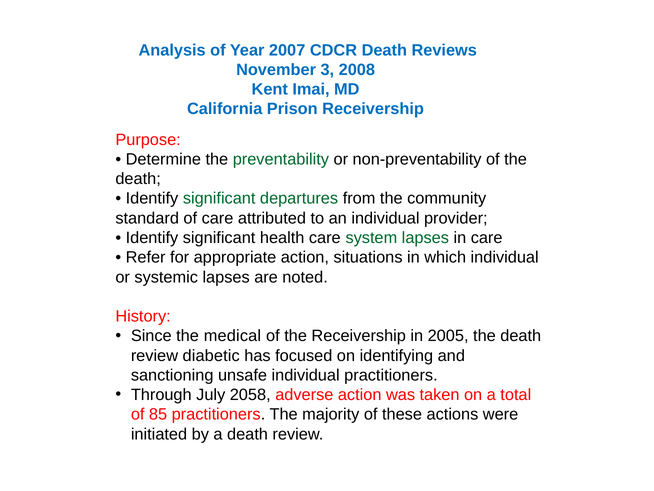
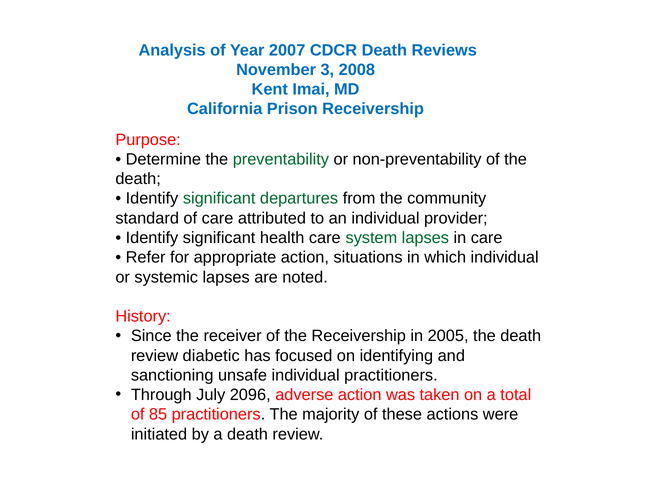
medical: medical -> receiver
2058: 2058 -> 2096
